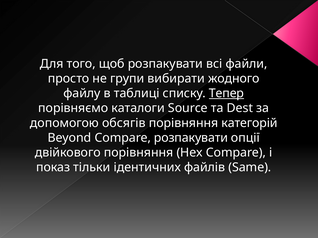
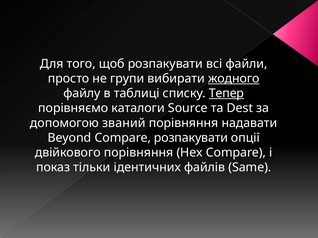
жодного underline: none -> present
обсягів: обсягів -> званий
категорій: категорій -> надавати
